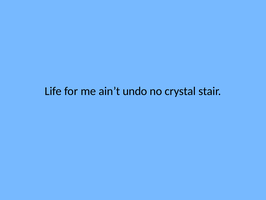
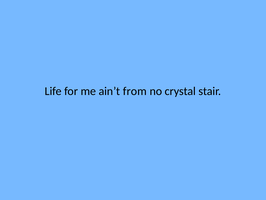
undo: undo -> from
